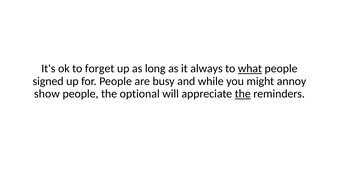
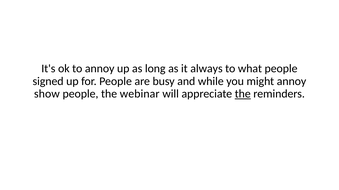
to forget: forget -> annoy
what underline: present -> none
optional: optional -> webinar
